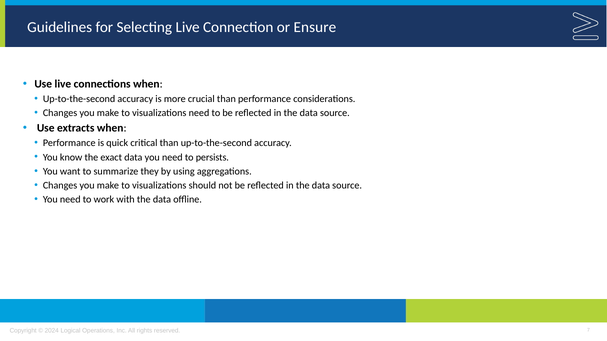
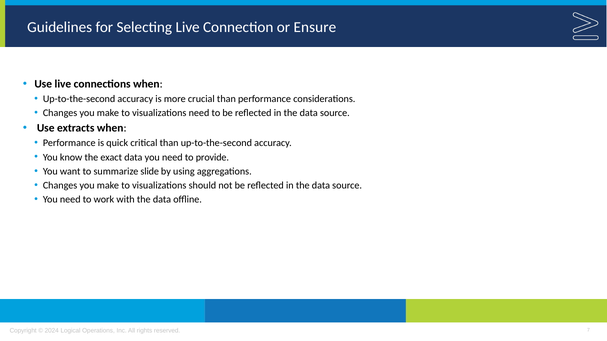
persists: persists -> provide
they: they -> slide
